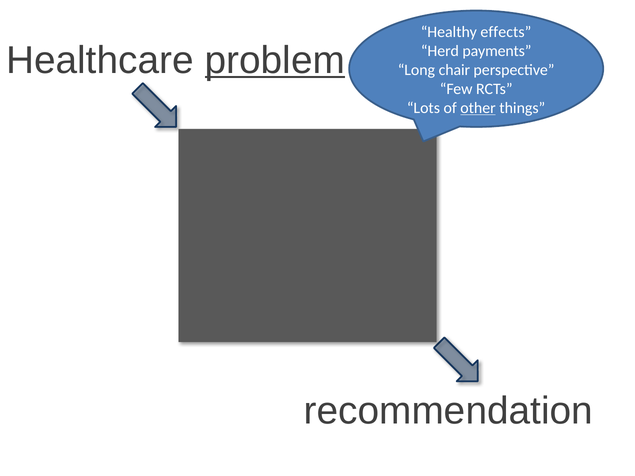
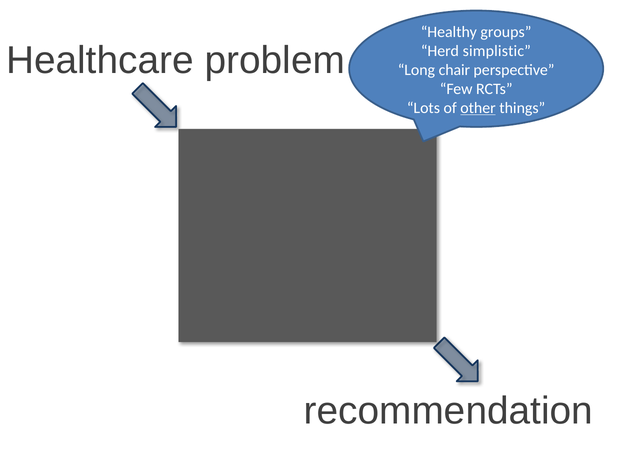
effects: effects -> groups
problem underline: present -> none
payments: payments -> simplistic
